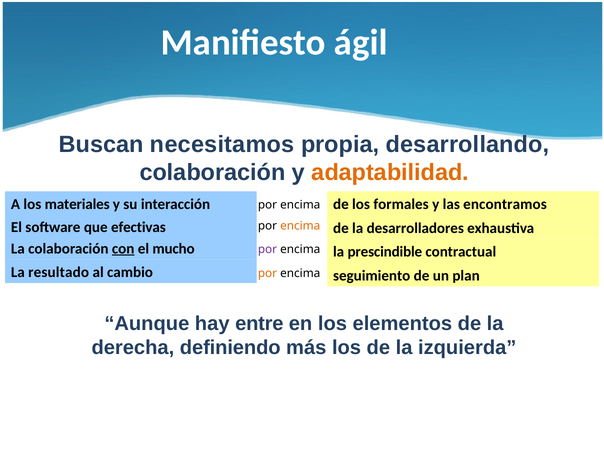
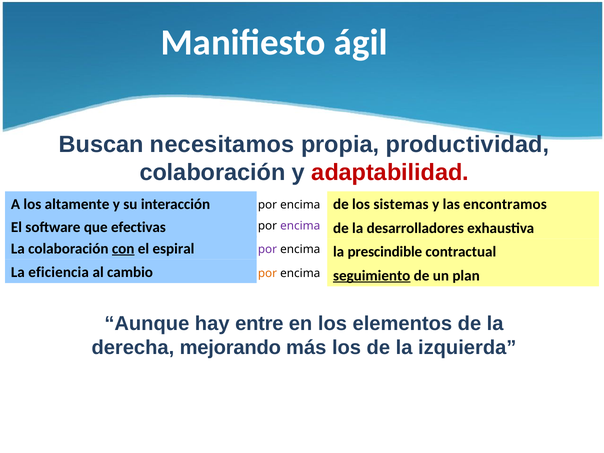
desarrollando: desarrollando -> productividad
adaptabilidad colour: orange -> red
materiales: materiales -> altamente
formales: formales -> sistemas
encima at (300, 226) colour: orange -> purple
mucho: mucho -> espiral
resultado: resultado -> eficiencia
seguimiento underline: none -> present
definiendo: definiendo -> mejorando
